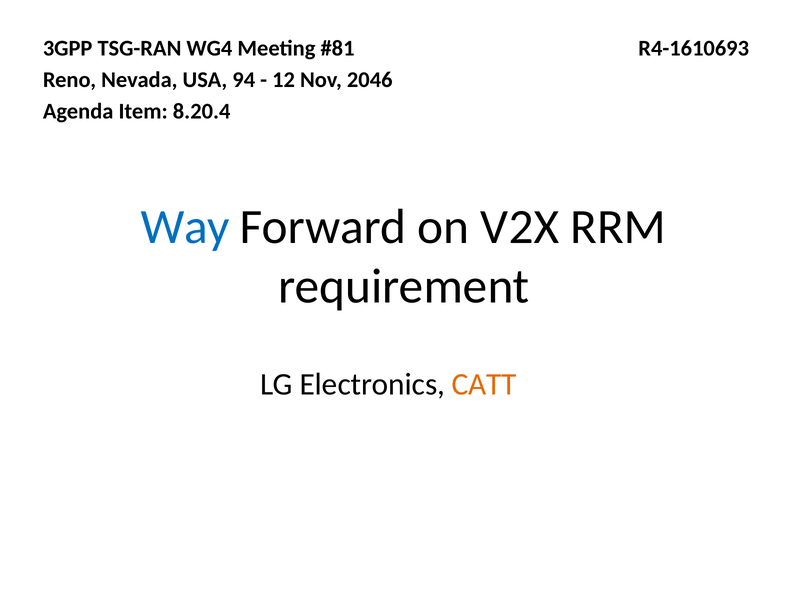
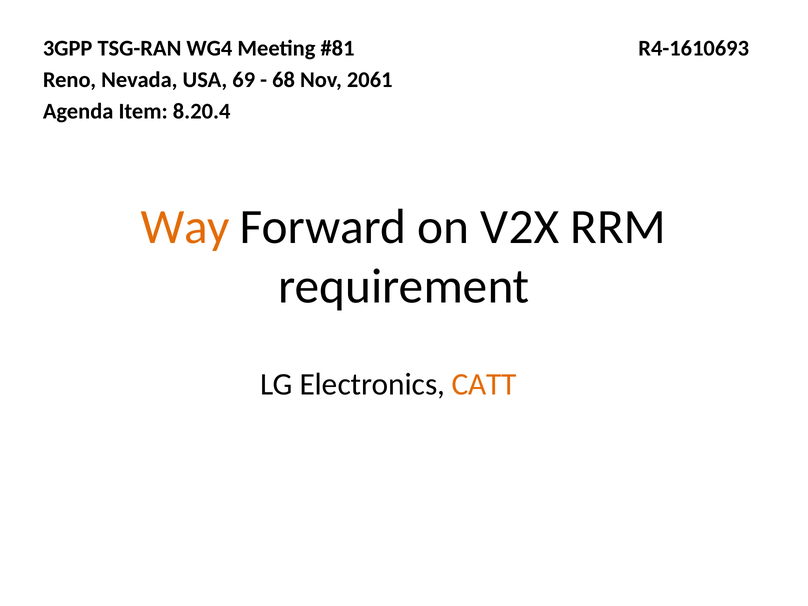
94: 94 -> 69
12: 12 -> 68
2046: 2046 -> 2061
Way colour: blue -> orange
